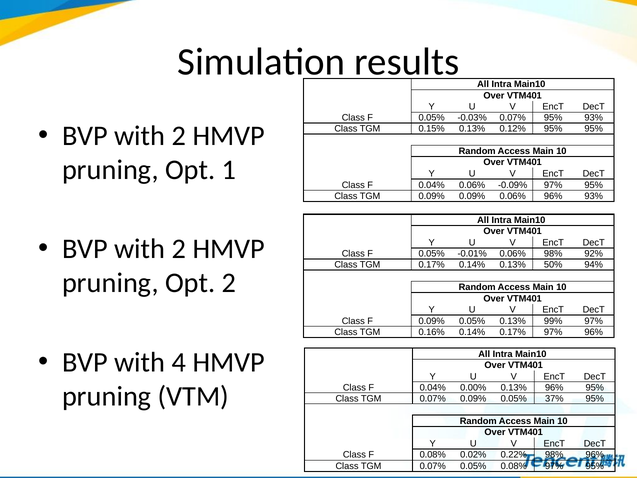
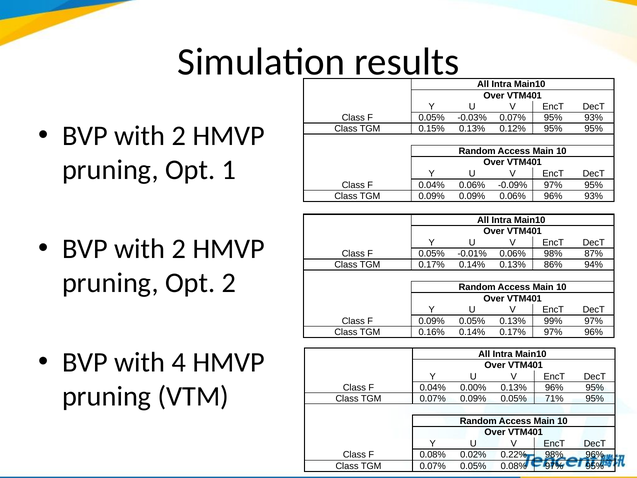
92%: 92% -> 87%
50%: 50% -> 86%
37%: 37% -> 71%
